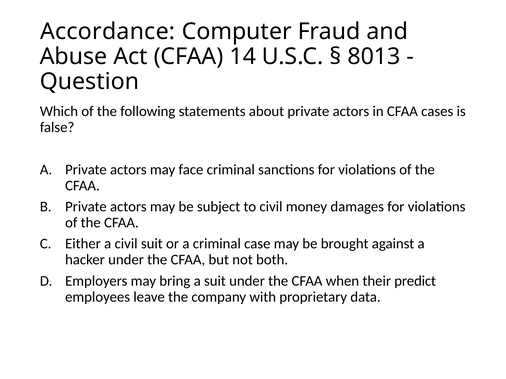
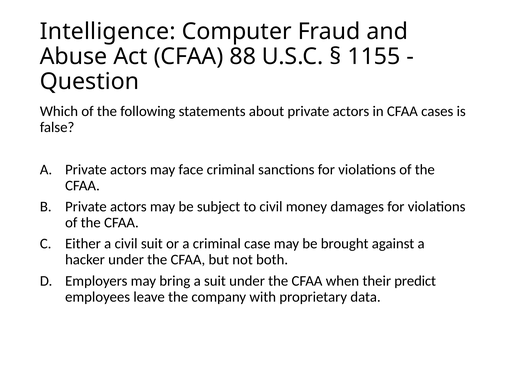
Accordance: Accordance -> Intelligence
14: 14 -> 88
8013: 8013 -> 1155
